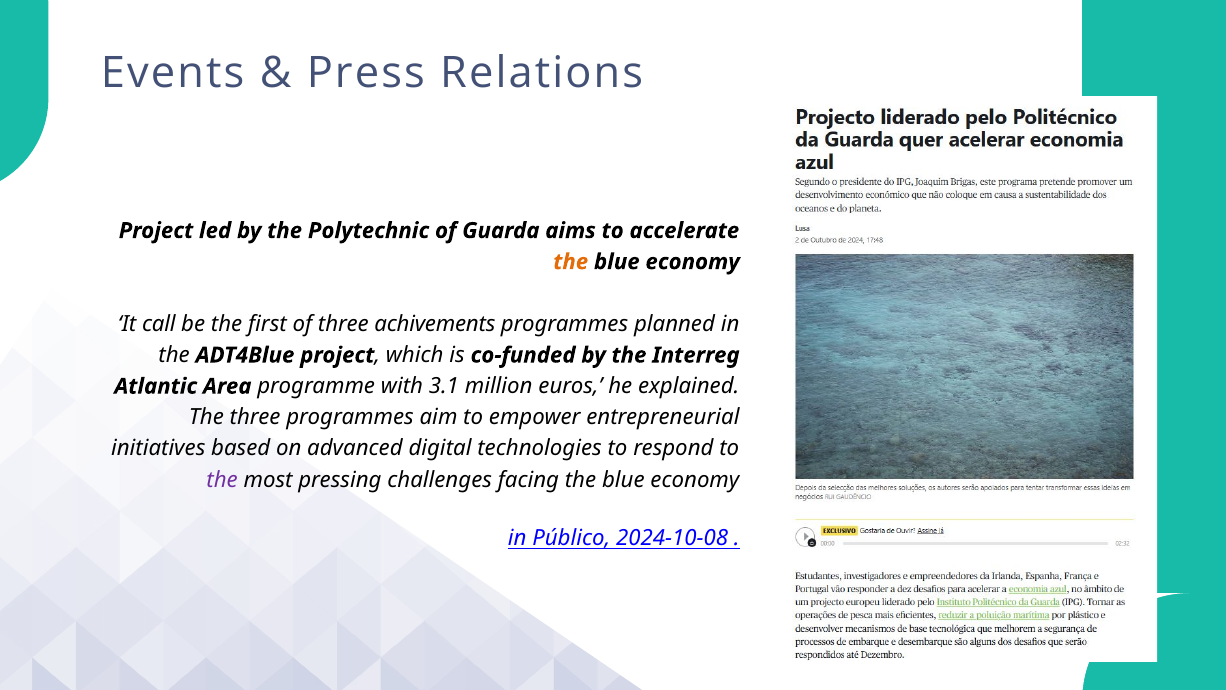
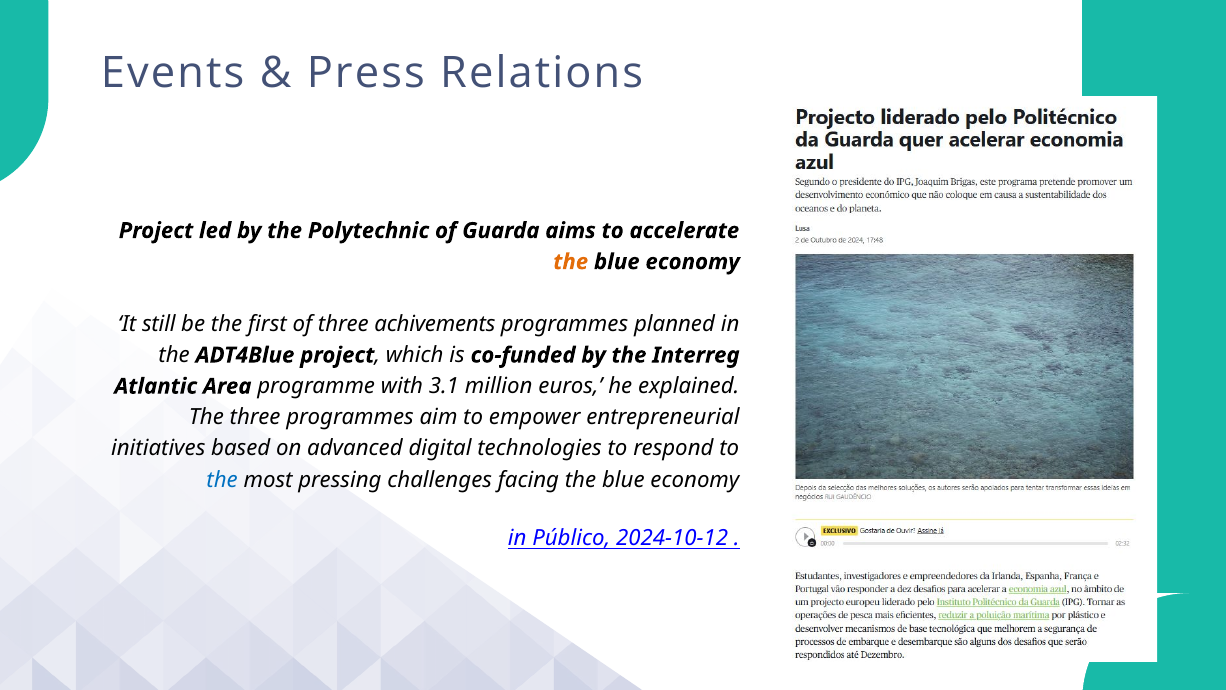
call: call -> still
the at (222, 479) colour: purple -> blue
2024-10-08: 2024-10-08 -> 2024-10-12
